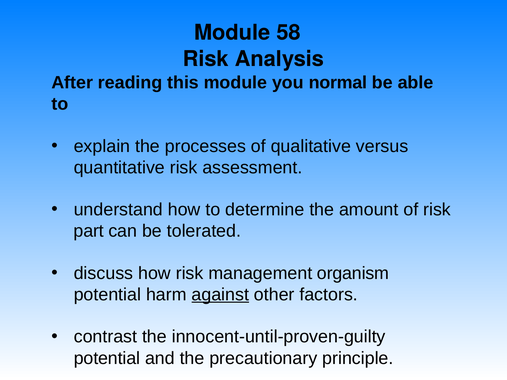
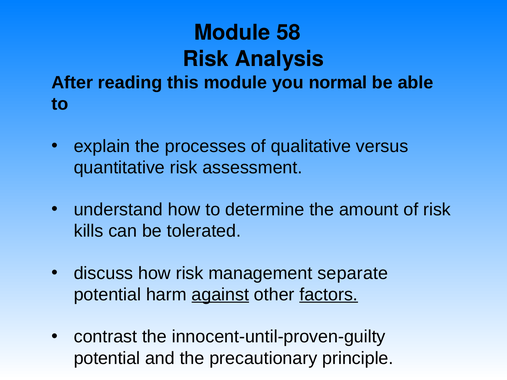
part: part -> kills
organism: organism -> separate
factors underline: none -> present
